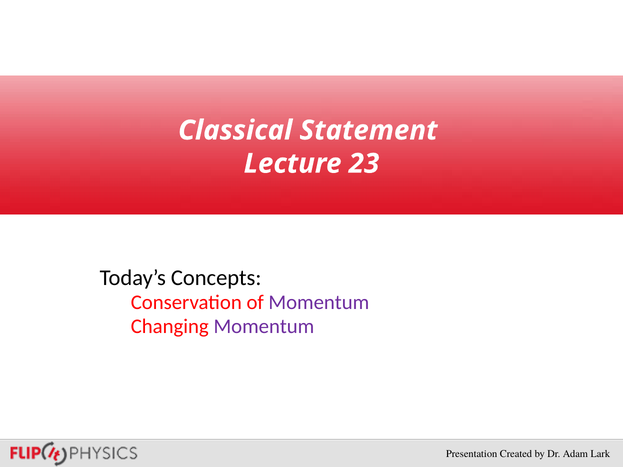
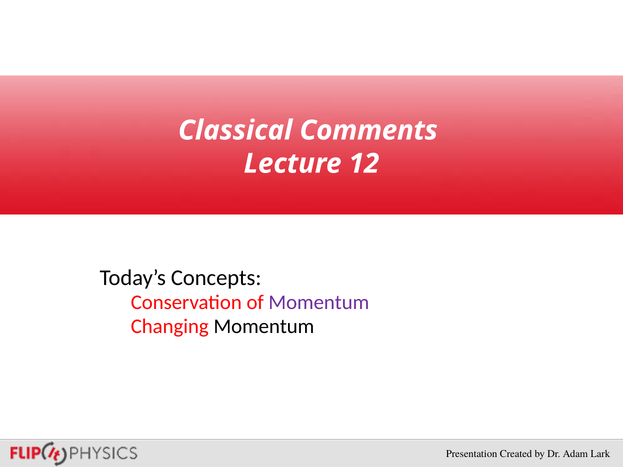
Statement: Statement -> Comments
23: 23 -> 12
Momentum at (264, 327) colour: purple -> black
